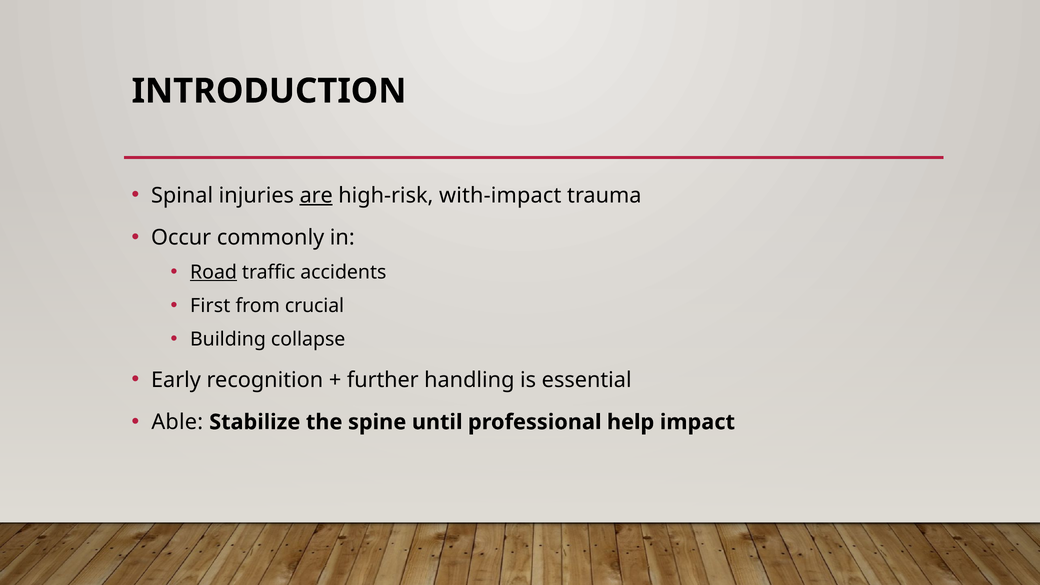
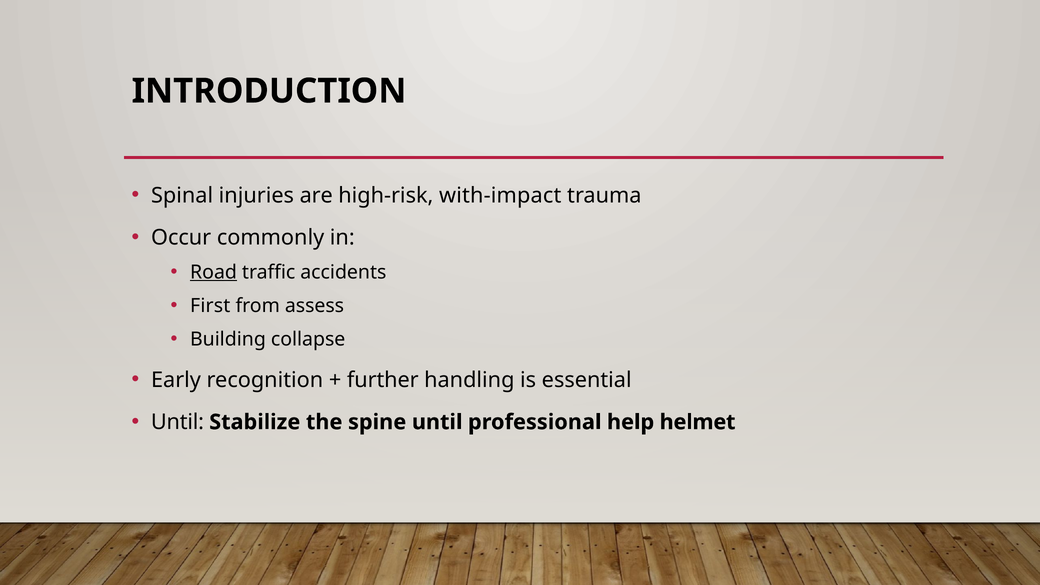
are underline: present -> none
crucial: crucial -> assess
Able at (177, 422): Able -> Until
impact: impact -> helmet
